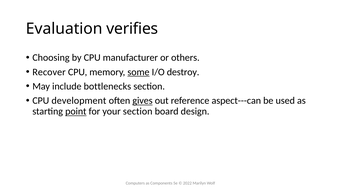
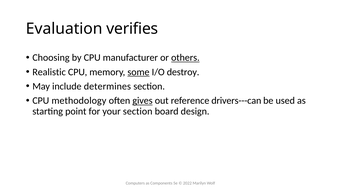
others underline: none -> present
Recover: Recover -> Realistic
bottlenecks: bottlenecks -> determines
development: development -> methodology
aspect---can: aspect---can -> drivers---can
point underline: present -> none
